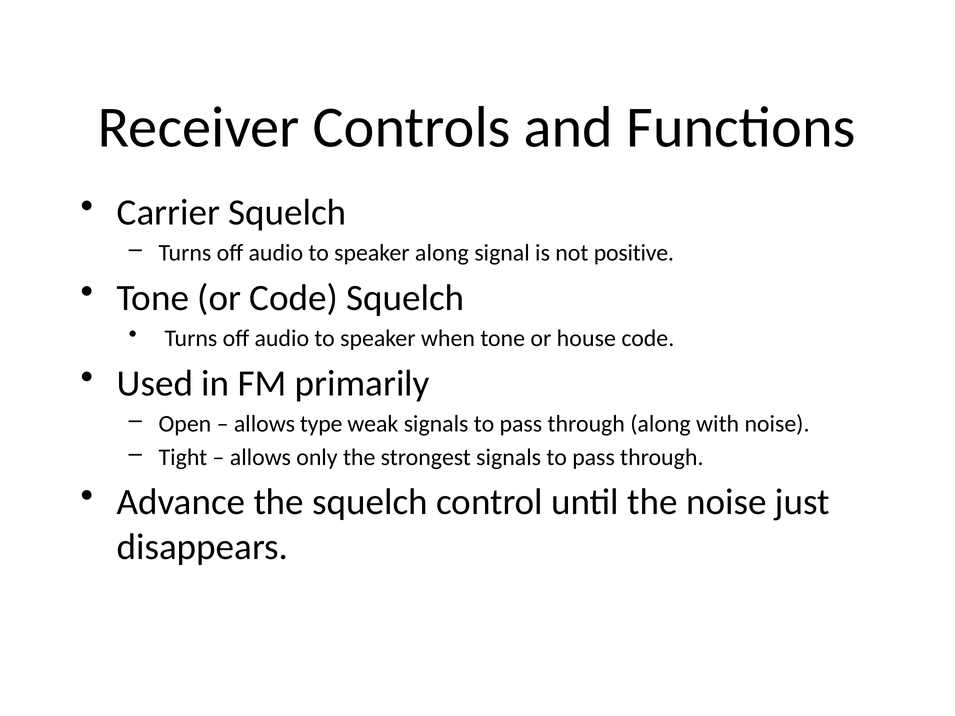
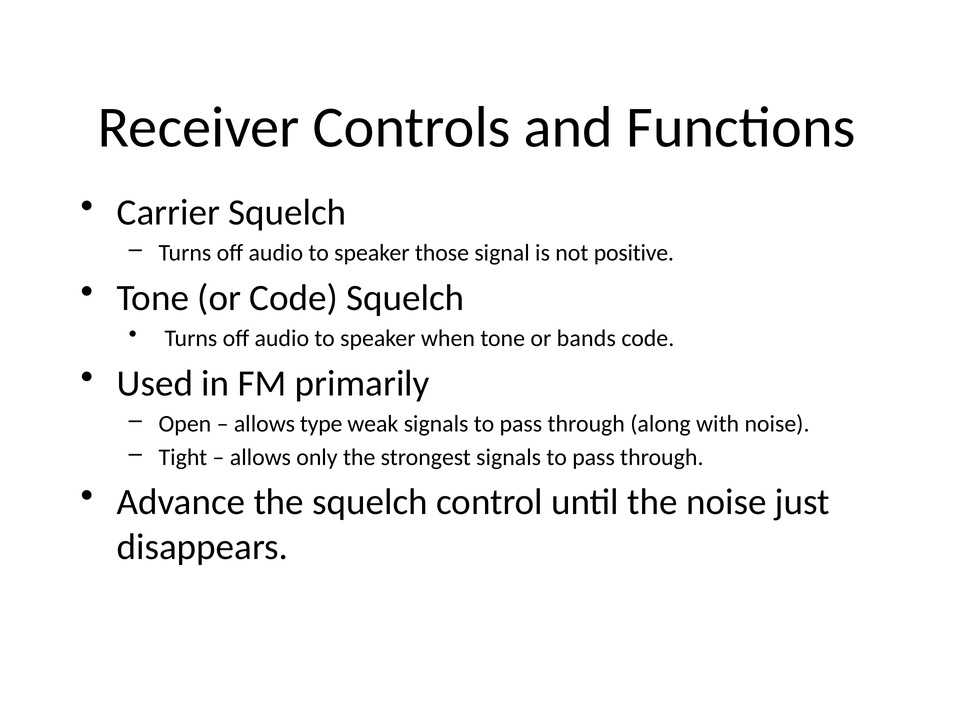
speaker along: along -> those
house: house -> bands
